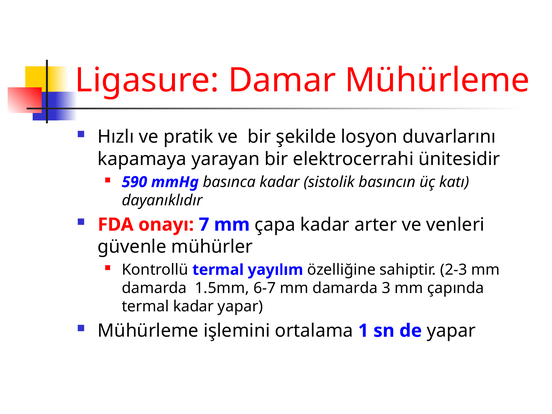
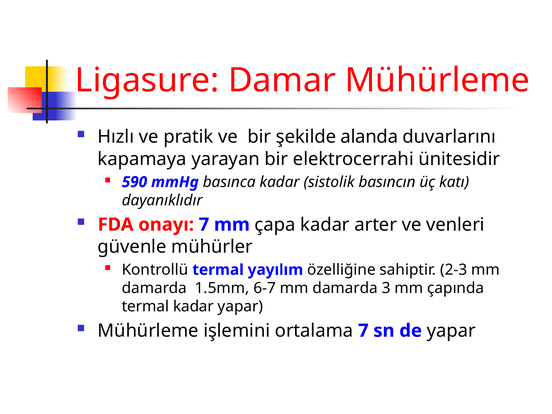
losyon: losyon -> alanda
ortalama 1: 1 -> 7
